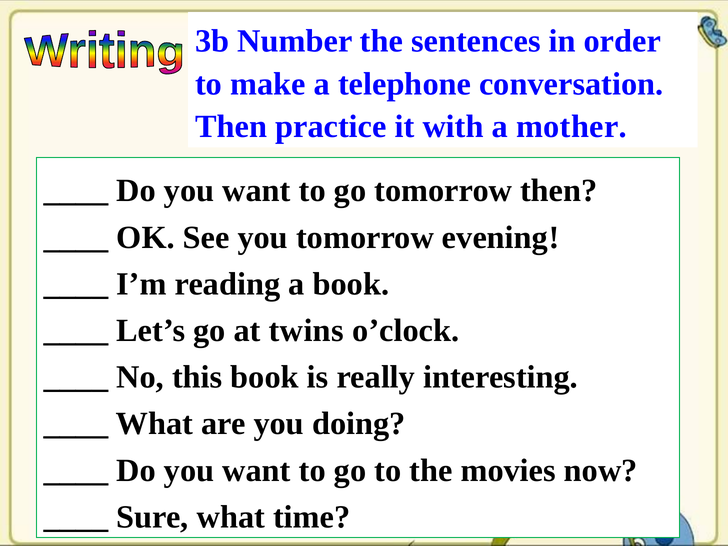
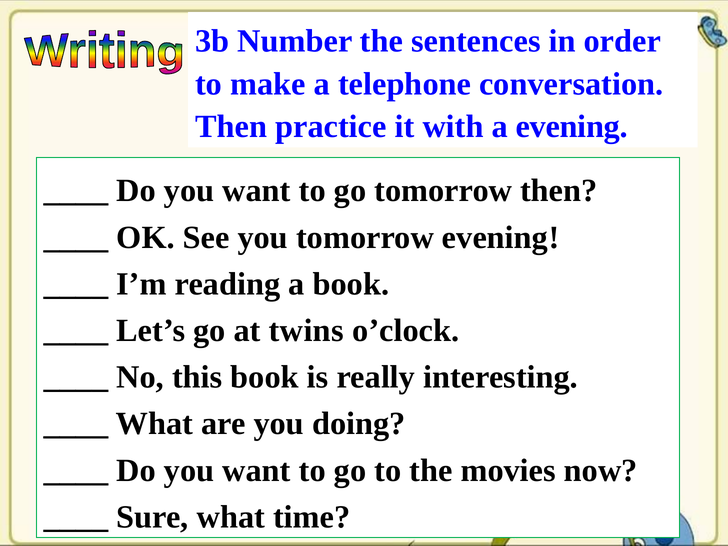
a mother: mother -> evening
